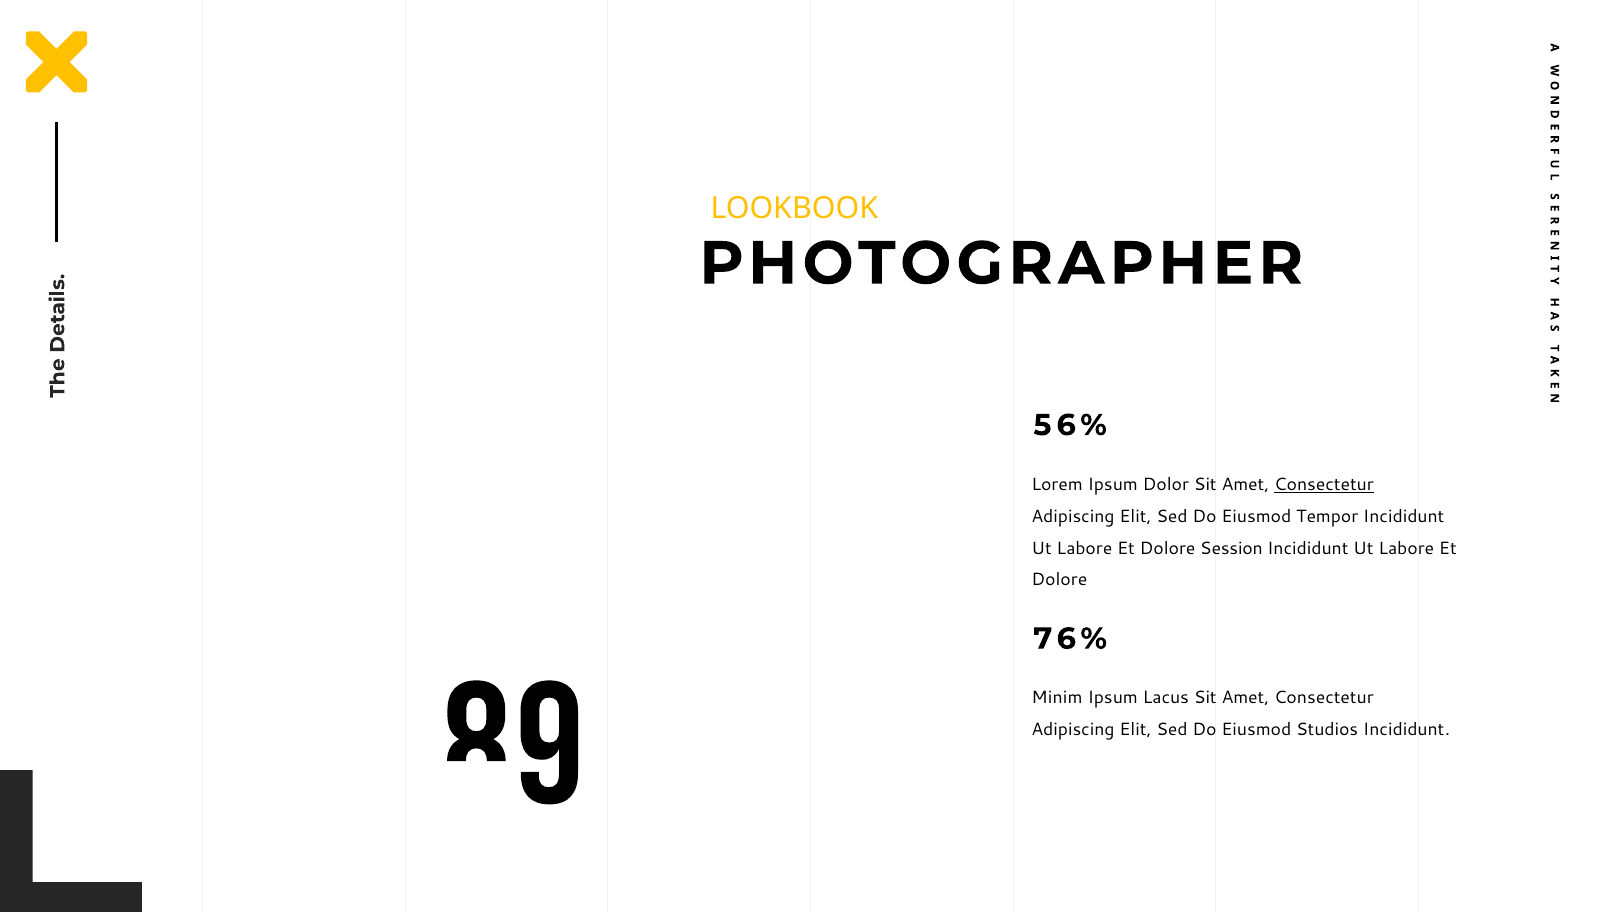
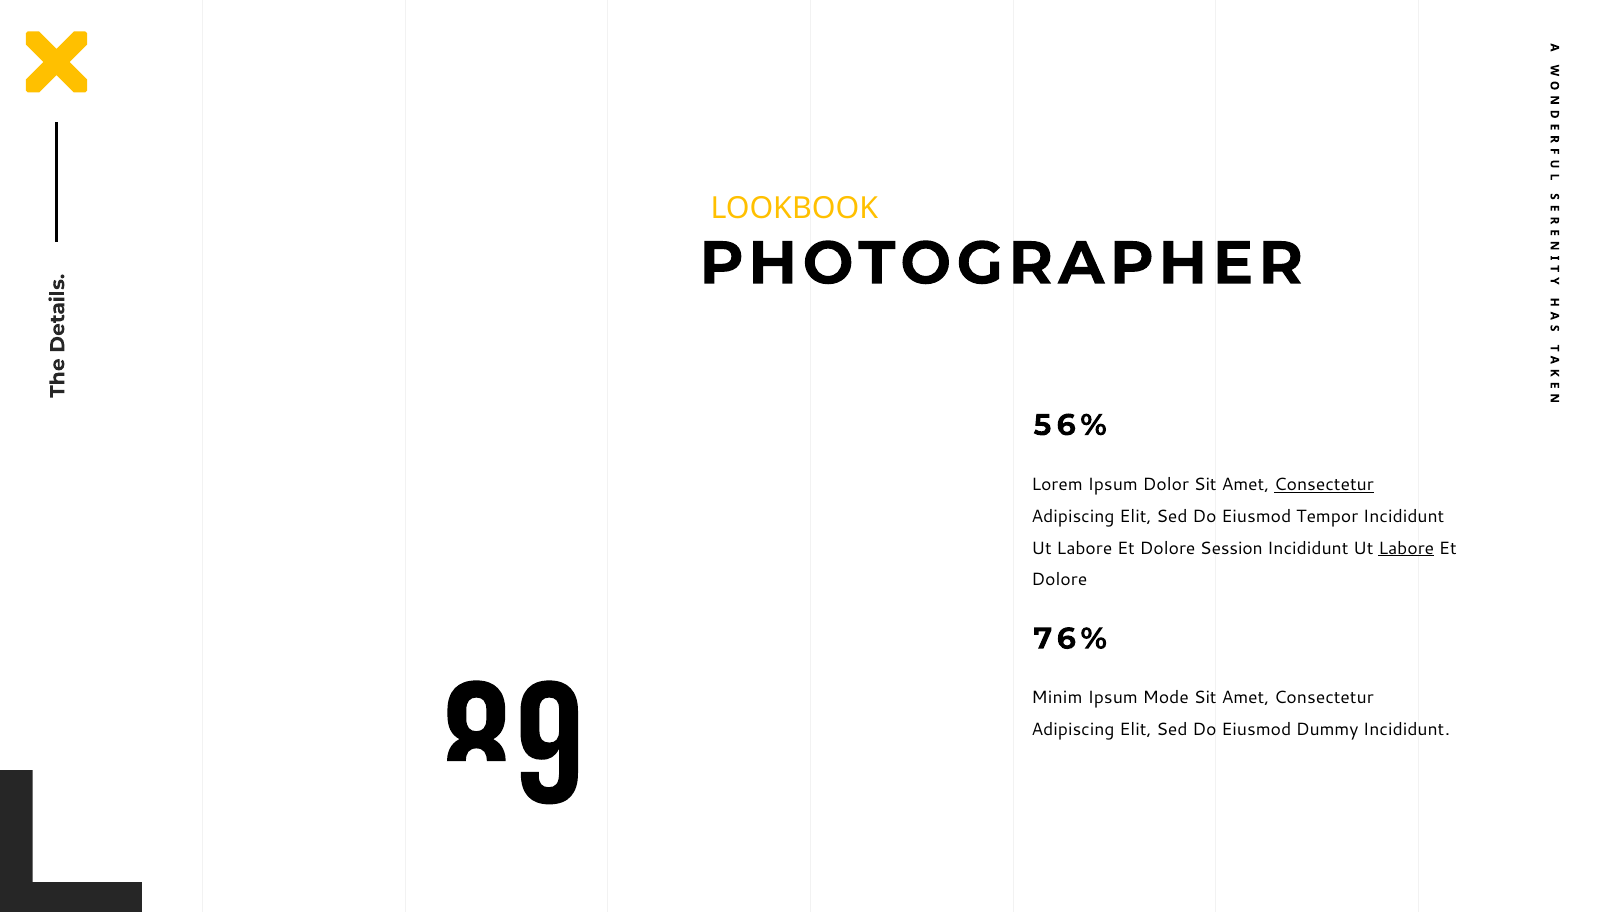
Labore at (1406, 548) underline: none -> present
Lacus: Lacus -> Mode
Studios: Studios -> Dummy
